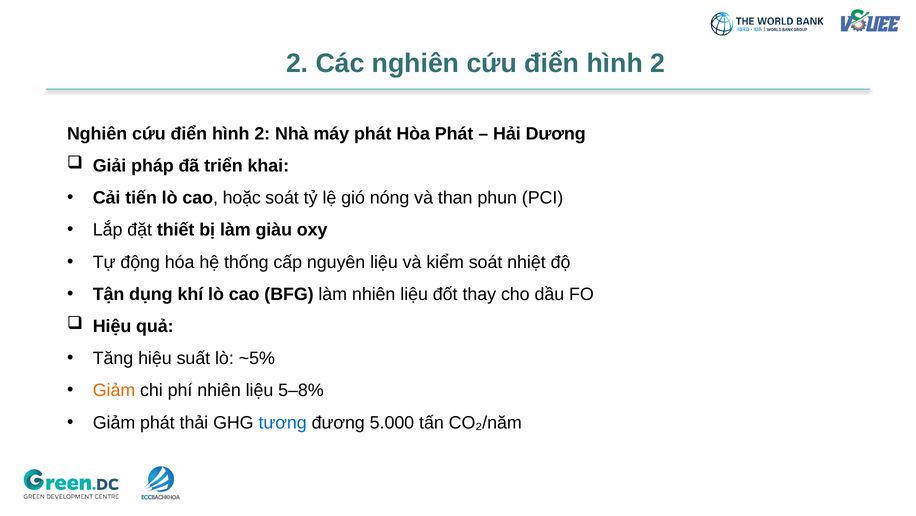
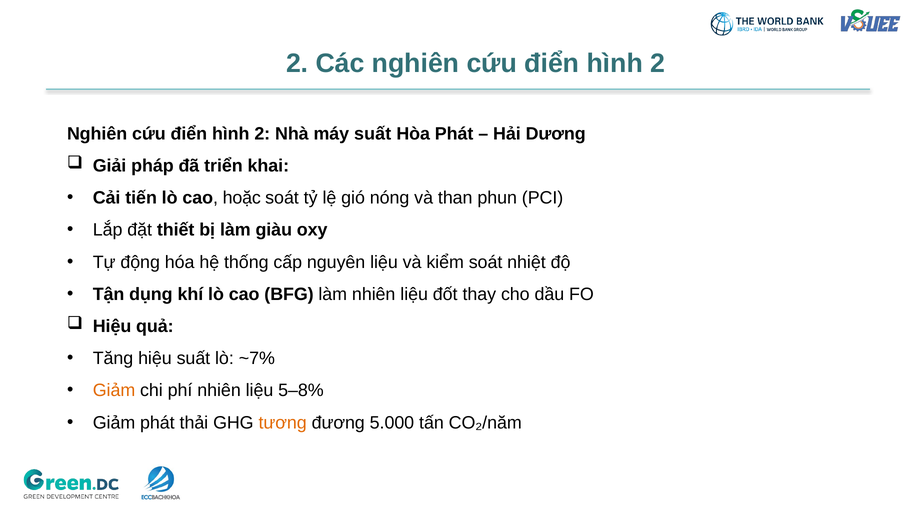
máy phát: phát -> suất
~5%: ~5% -> ~7%
tương colour: blue -> orange
